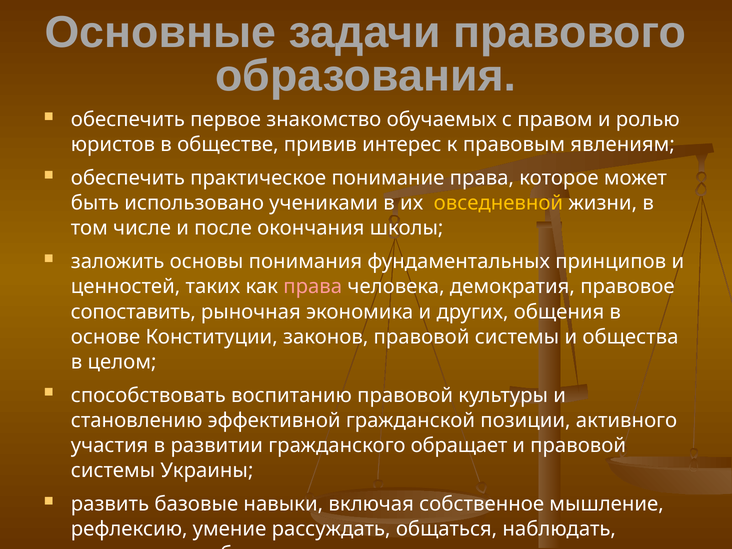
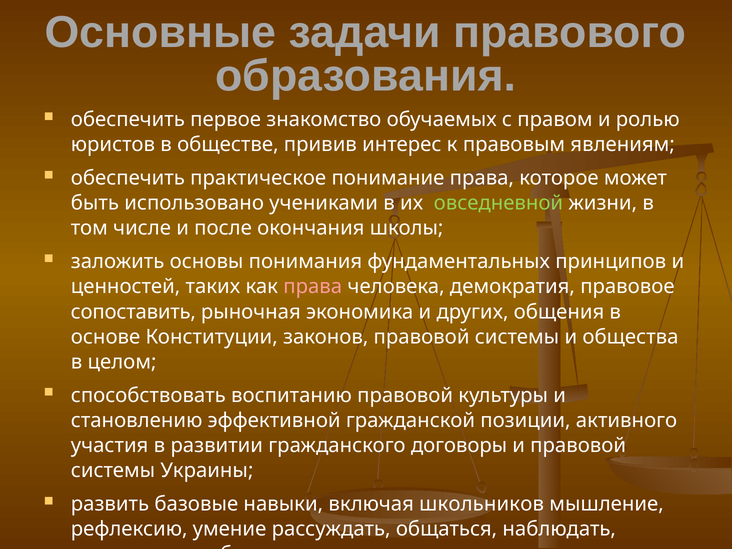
овседневной colour: yellow -> light green
обращает: обращает -> договоры
собственное: собственное -> школьников
